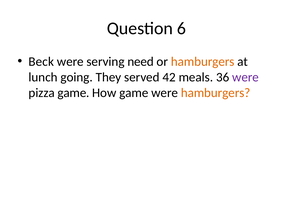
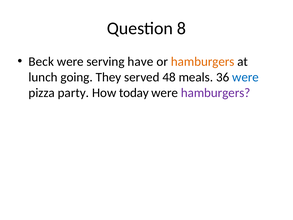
6: 6 -> 8
need: need -> have
42: 42 -> 48
were at (245, 77) colour: purple -> blue
pizza game: game -> party
How game: game -> today
hamburgers at (216, 93) colour: orange -> purple
